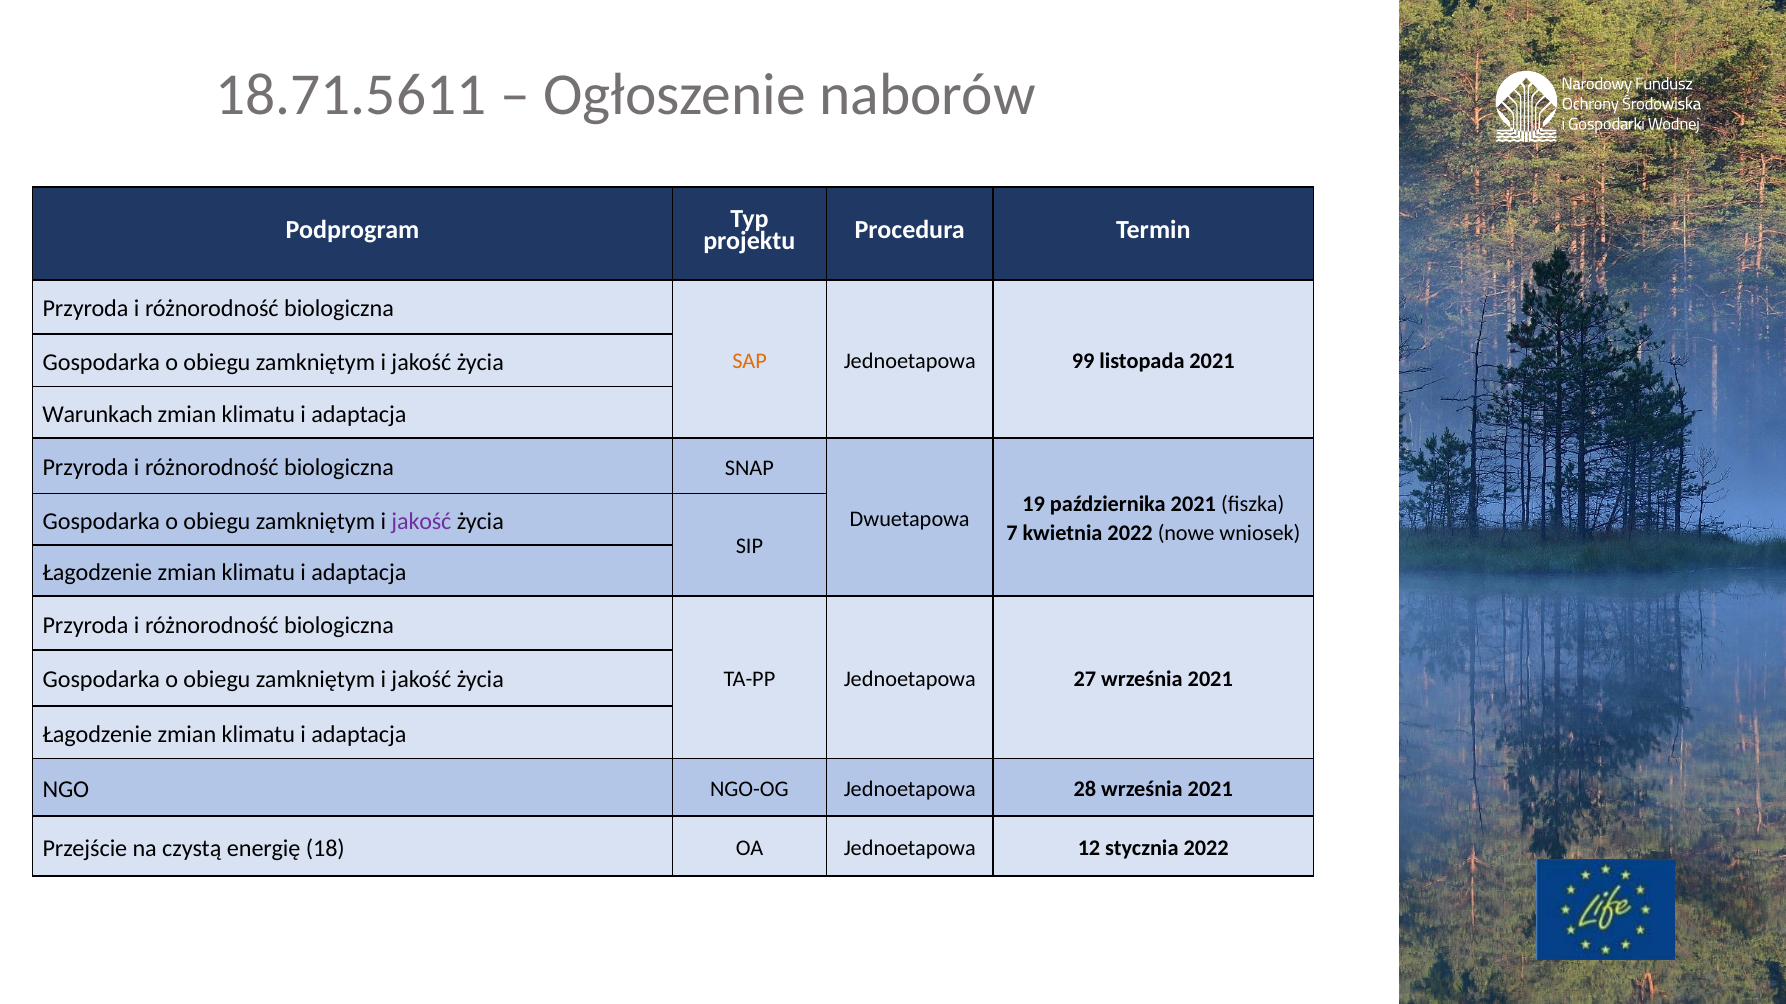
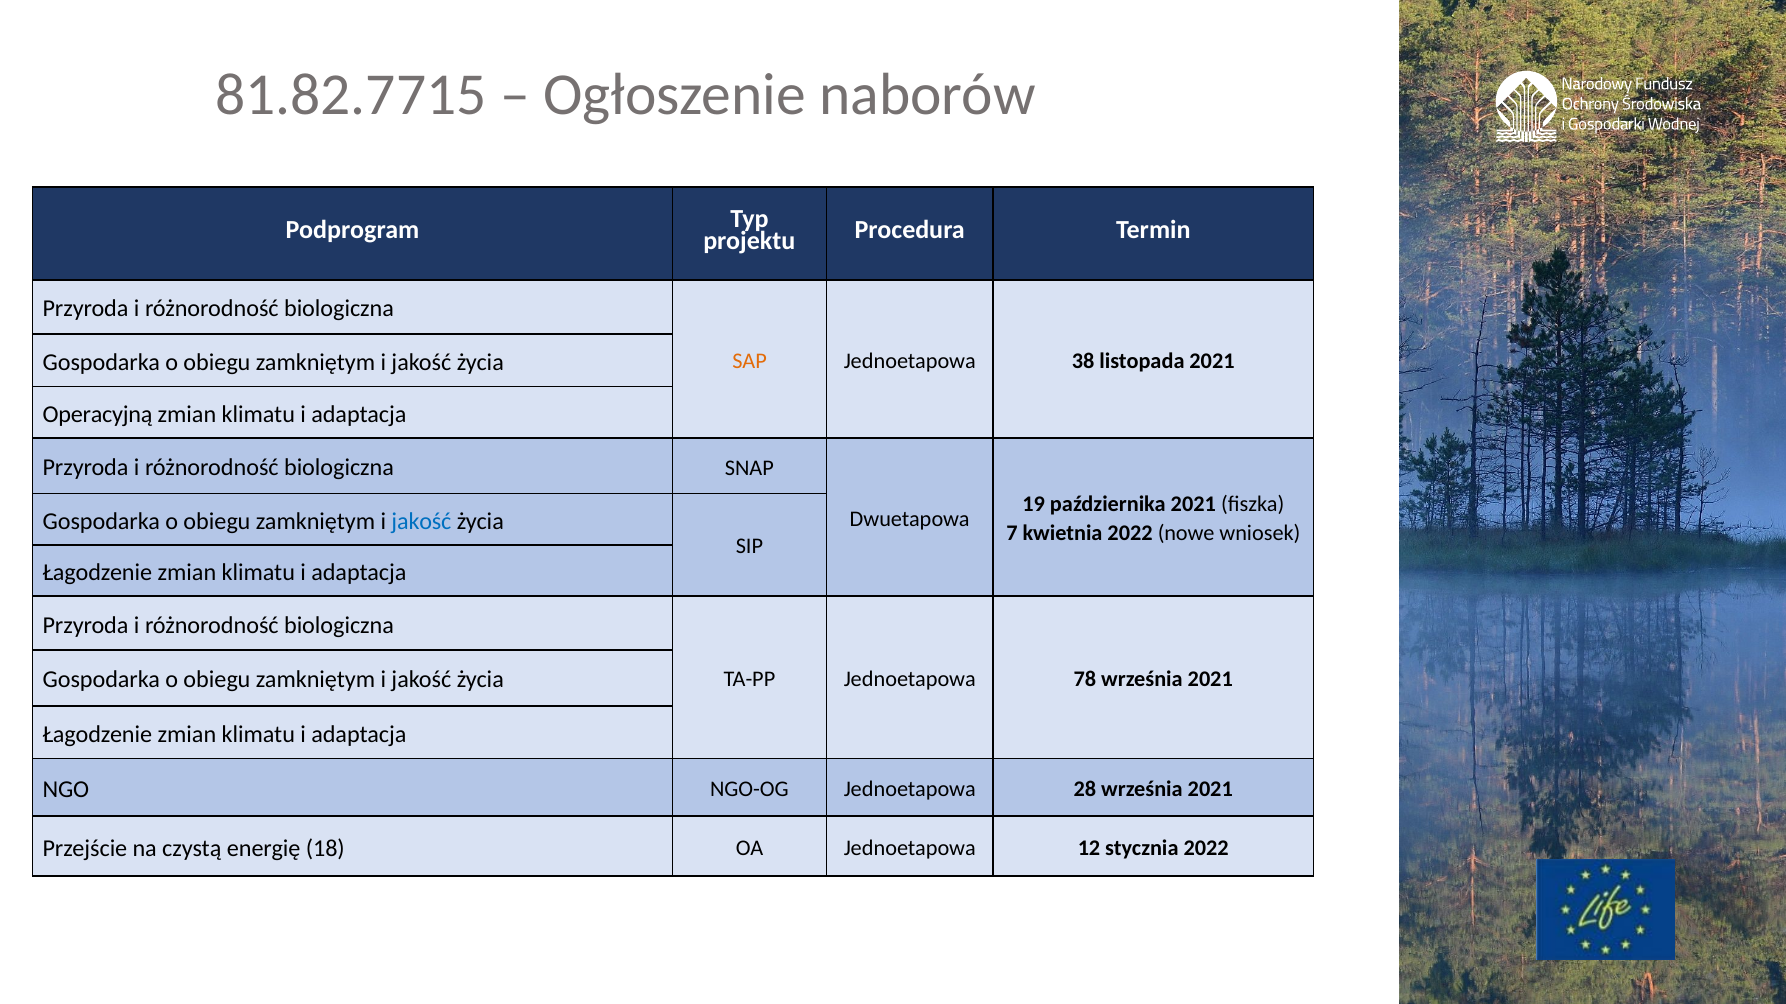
18.71.5611: 18.71.5611 -> 81.82.7715
99: 99 -> 38
Warunkach: Warunkach -> Operacyjną
jakość at (421, 521) colour: purple -> blue
27: 27 -> 78
